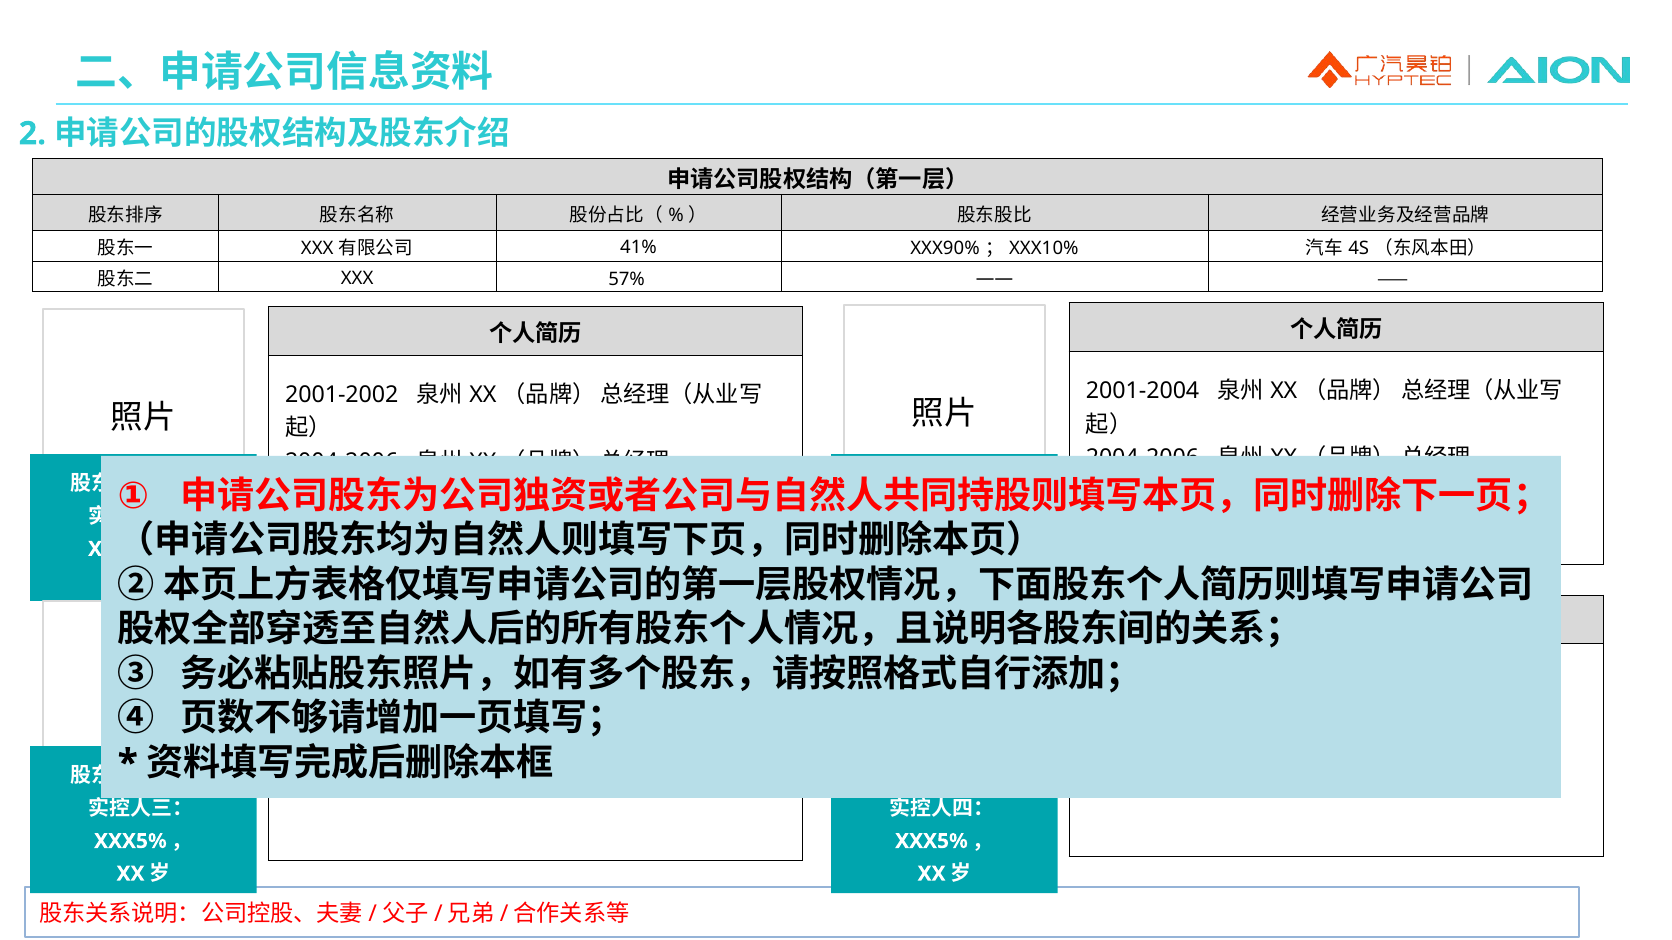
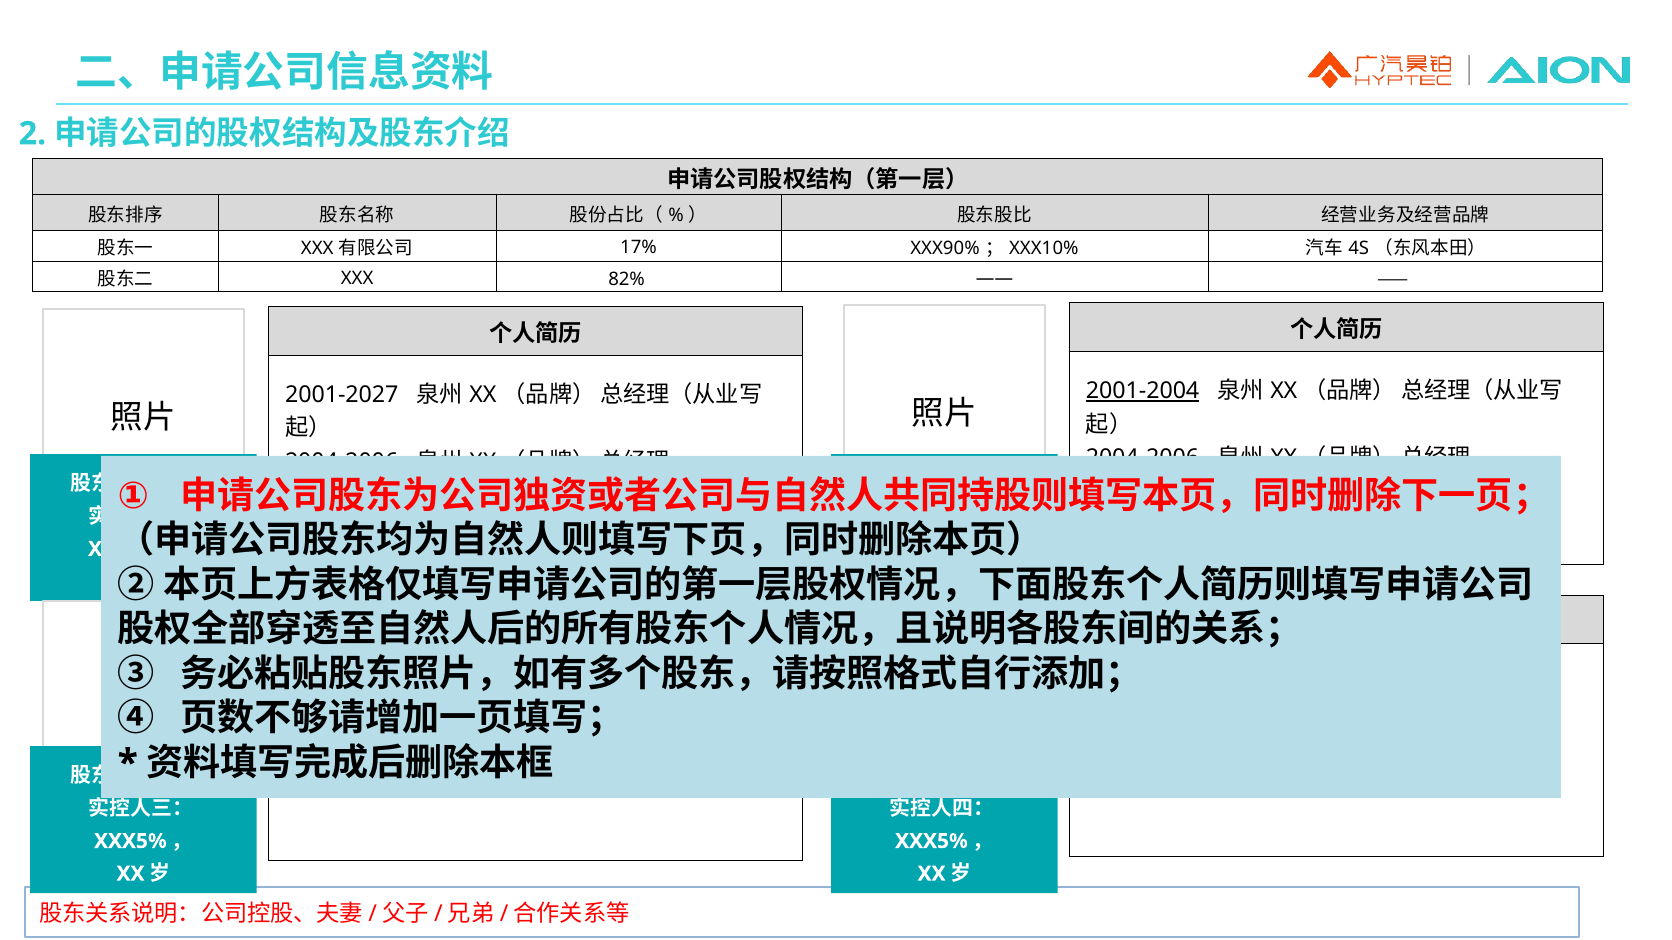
41%: 41% -> 17%
57%: 57% -> 82%
2001-2004 at (1143, 391) underline: none -> present
2001-2002: 2001-2002 -> 2001-2027
